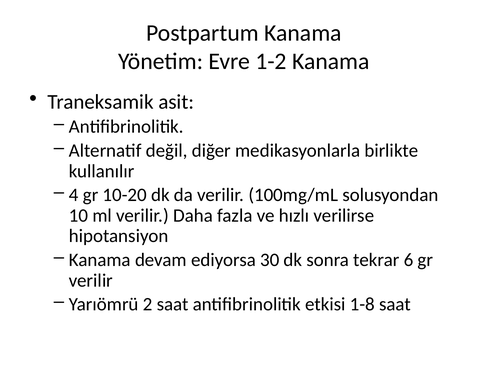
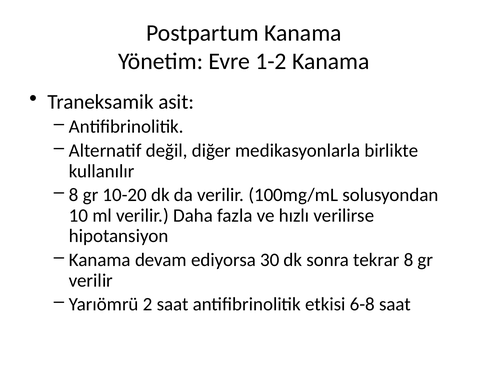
4 at (74, 195): 4 -> 8
tekrar 6: 6 -> 8
1-8: 1-8 -> 6-8
